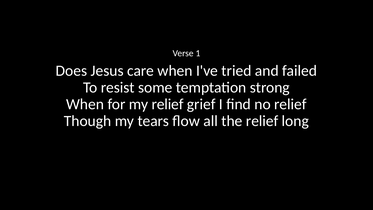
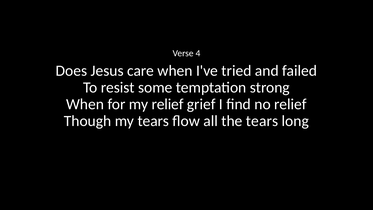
1: 1 -> 4
the relief: relief -> tears
